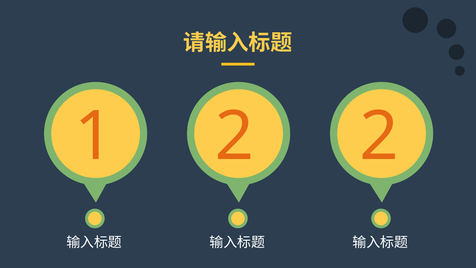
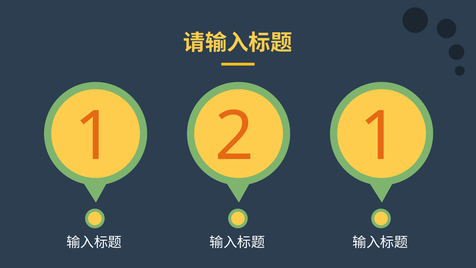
2 2: 2 -> 1
